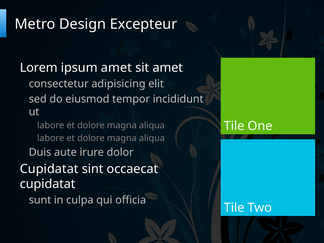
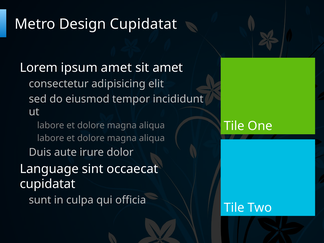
Design Excepteur: Excepteur -> Cupidatat
Cupidatat at (49, 169): Cupidatat -> Language
